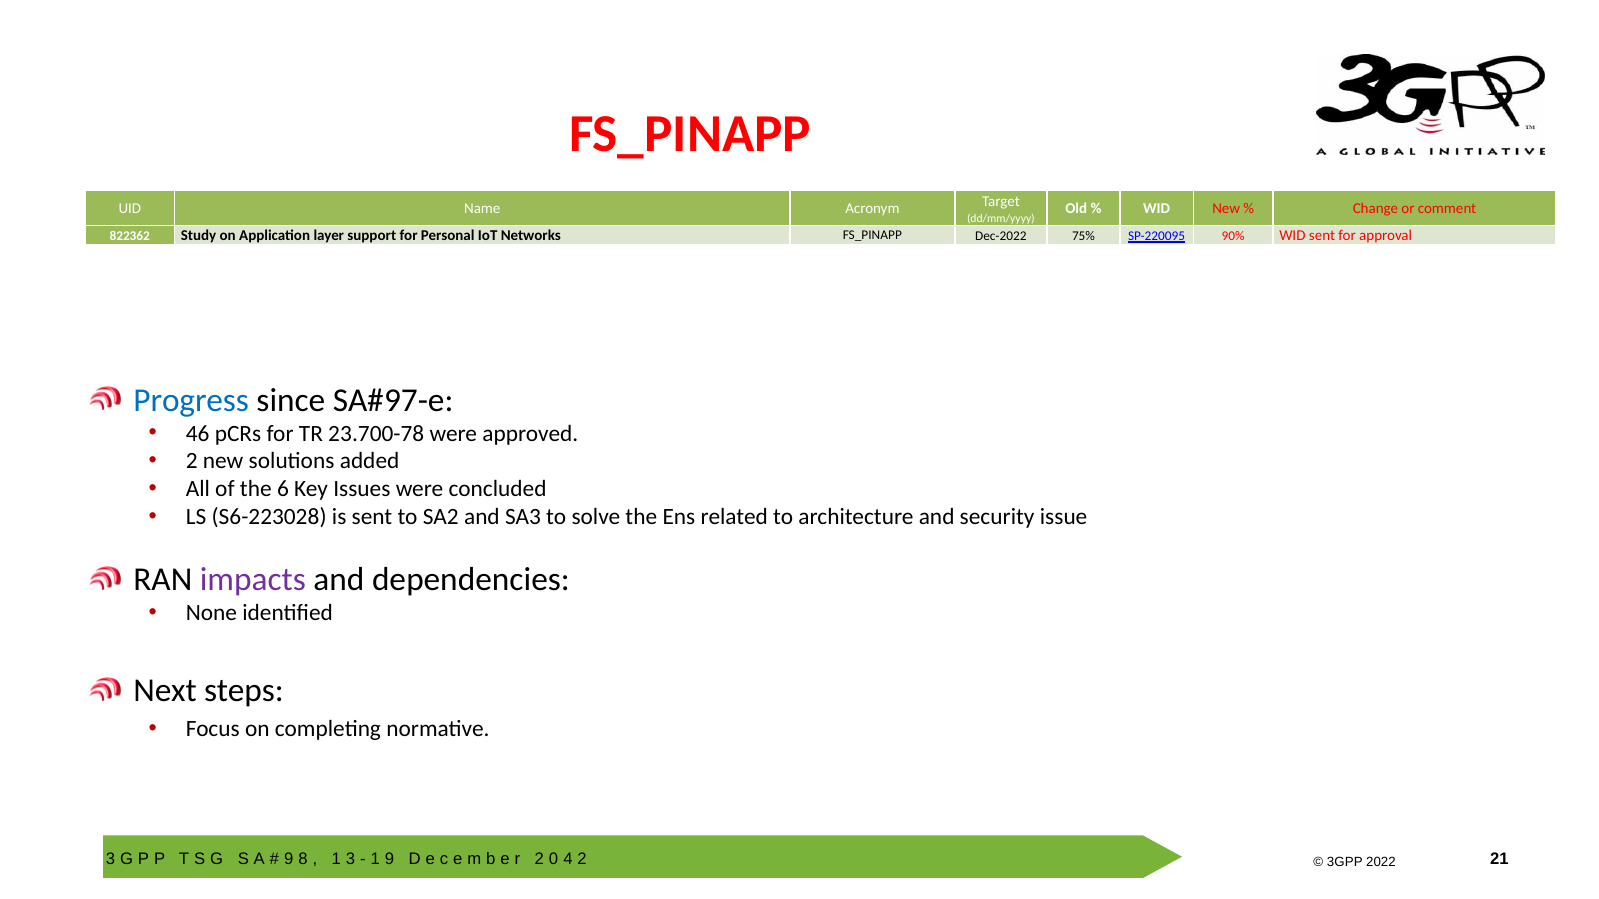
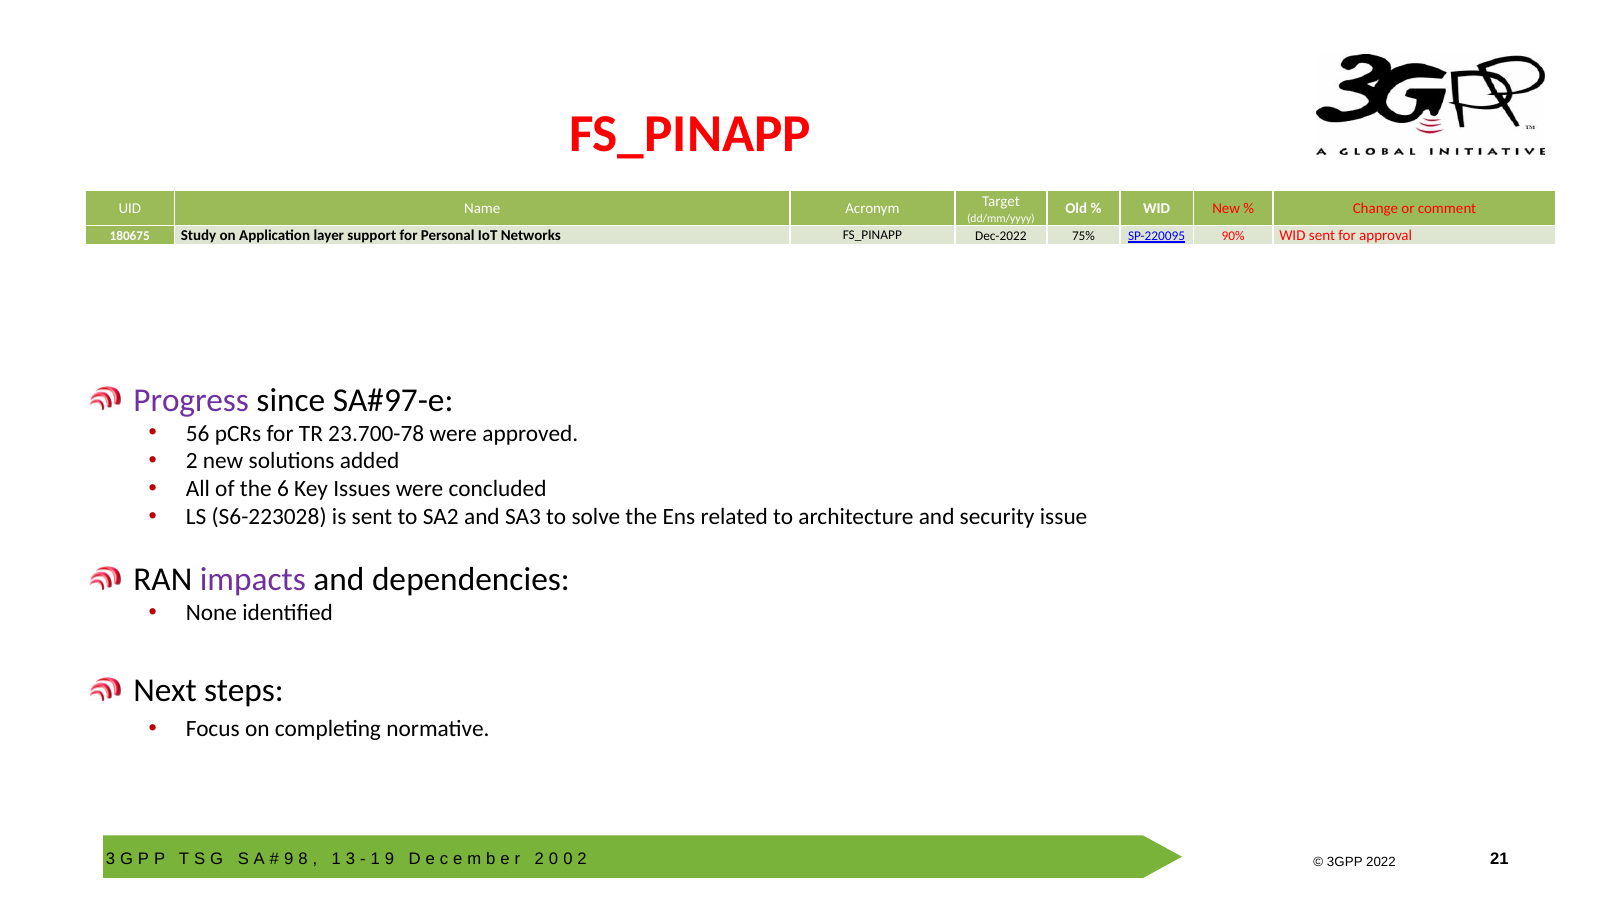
822362: 822362 -> 180675
Progress colour: blue -> purple
46: 46 -> 56
4 at (568, 859): 4 -> 0
